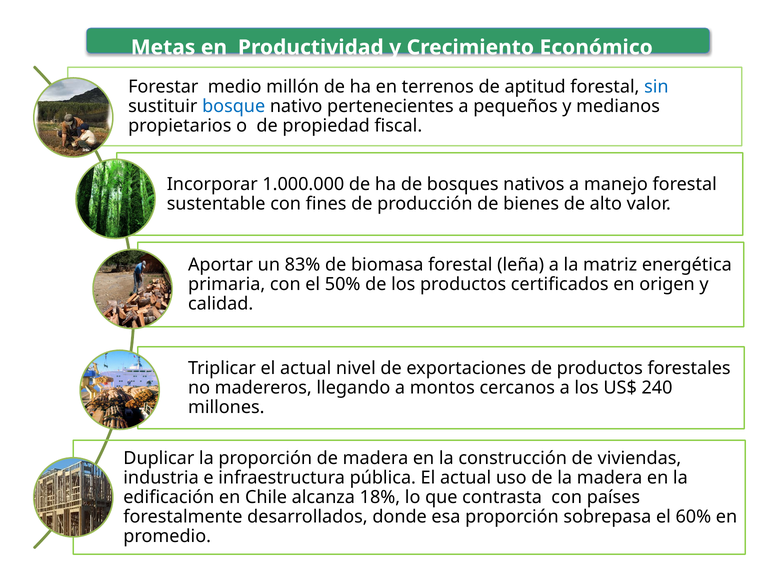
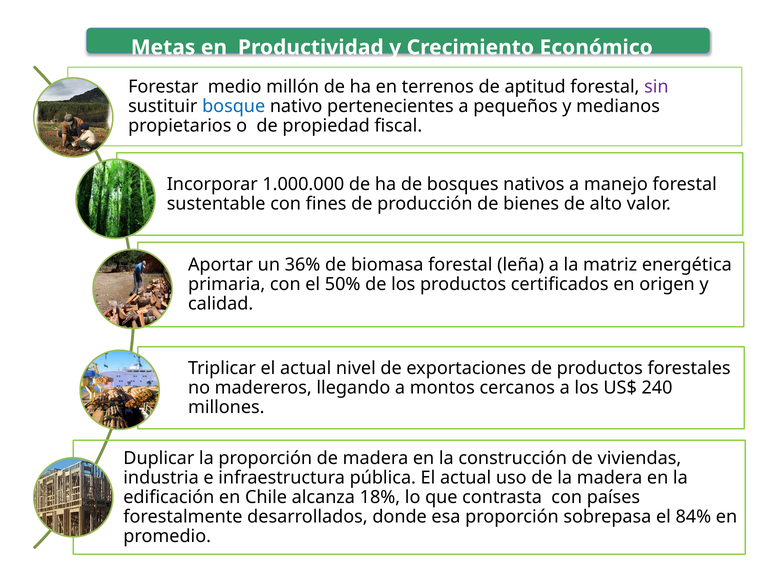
sin colour: blue -> purple
83%: 83% -> 36%
60%: 60% -> 84%
